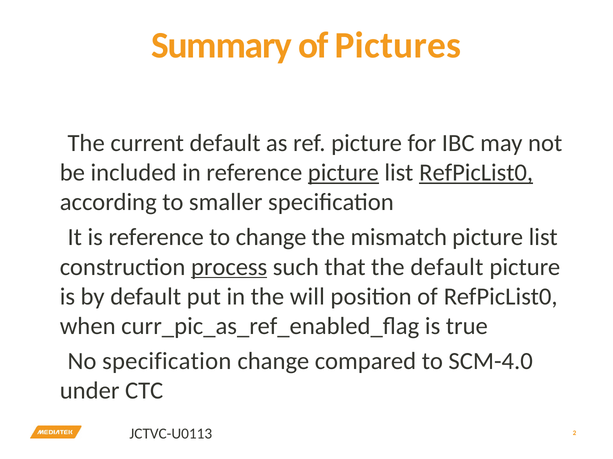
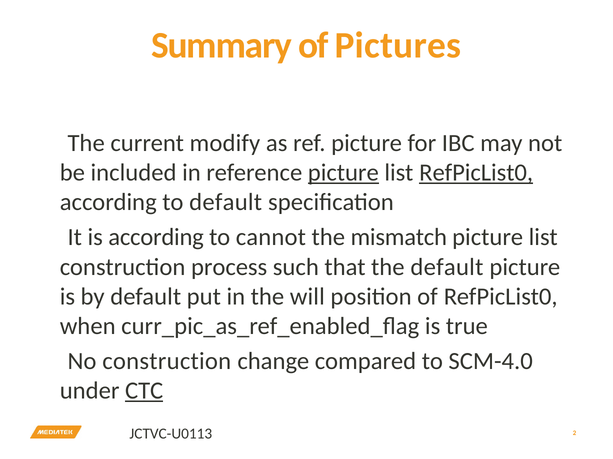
current default: default -> modify
to smaller: smaller -> default
is reference: reference -> according
to change: change -> cannot
process underline: present -> none
specification at (167, 362): specification -> construction
CTC underline: none -> present
